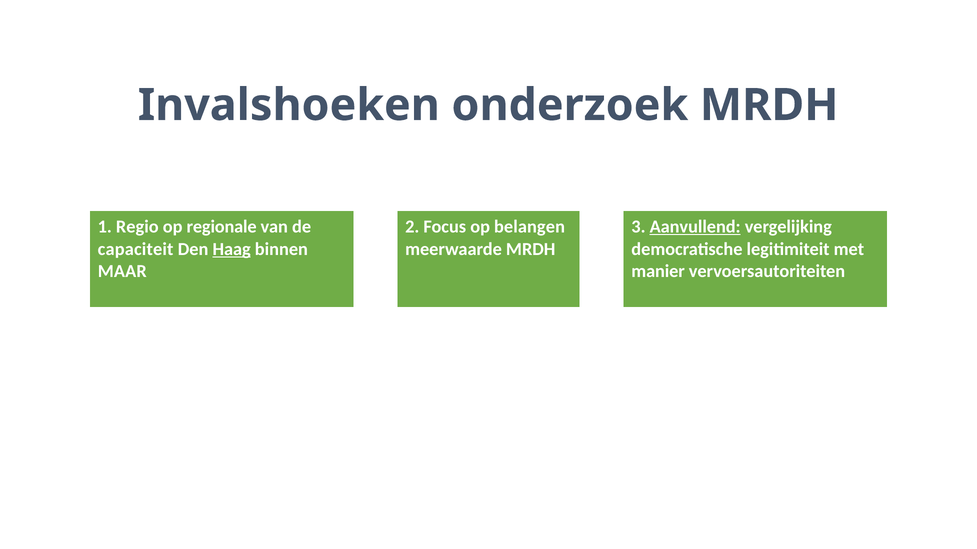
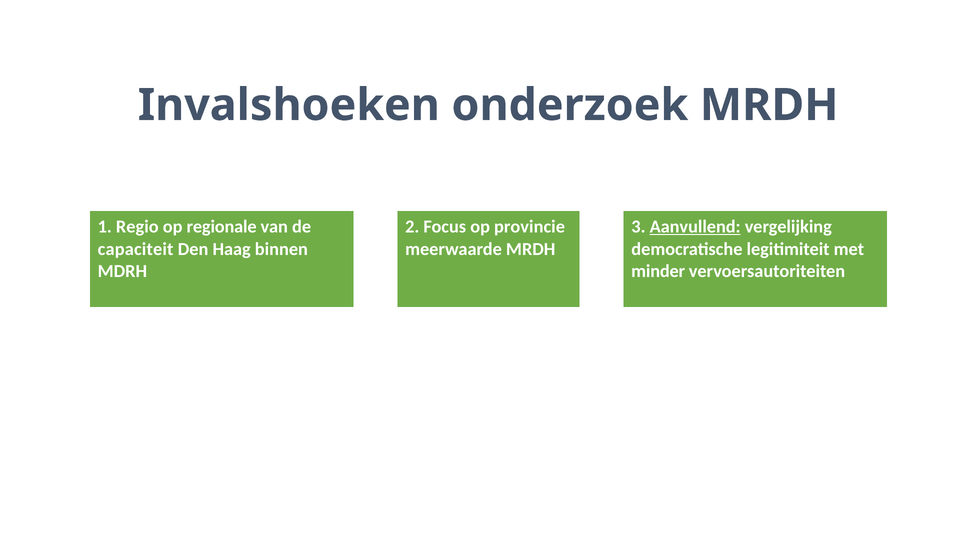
belangen: belangen -> provincie
Haag underline: present -> none
MAAR: MAAR -> MDRH
manier: manier -> minder
